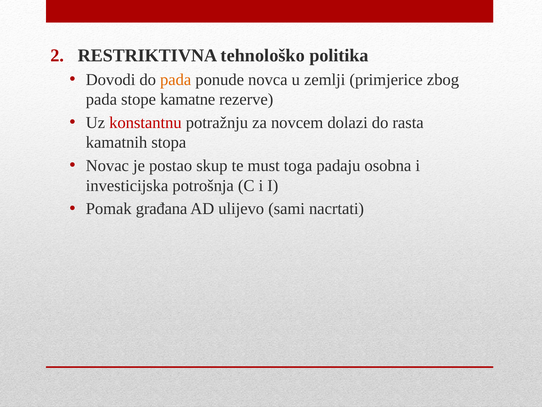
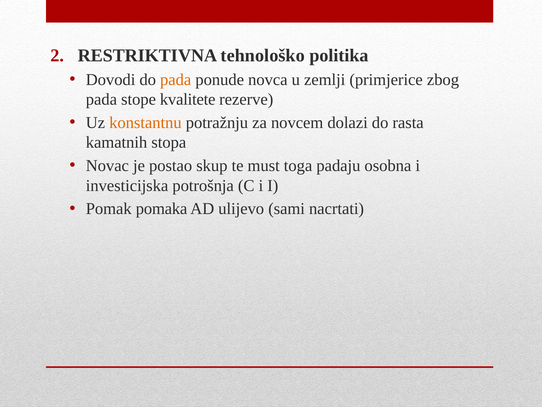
kamatne: kamatne -> kvalitete
konstantnu colour: red -> orange
građana: građana -> pomaka
